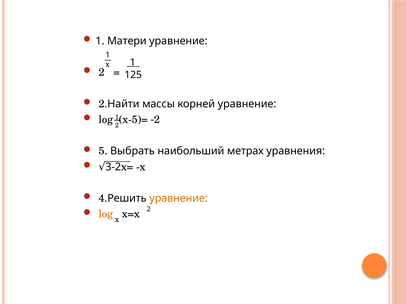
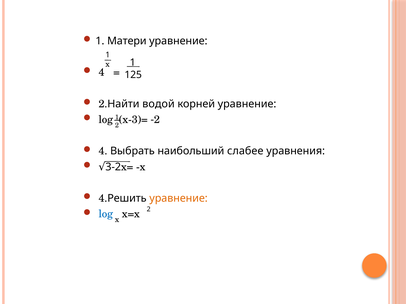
2 at (102, 72): 2 -> 4
массы: массы -> водой
x-5)=: x-5)= -> x-3)=
5 at (103, 151): 5 -> 4
метрах: метрах -> слабее
log at (106, 214) colour: orange -> blue
